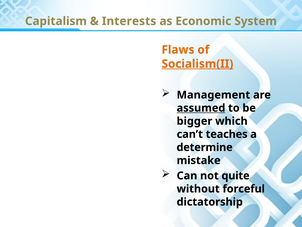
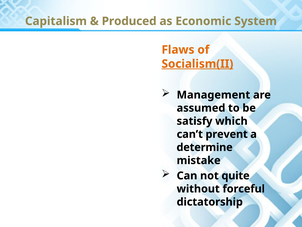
Interests: Interests -> Produced
assumed underline: present -> none
bigger: bigger -> satisfy
teaches: teaches -> prevent
